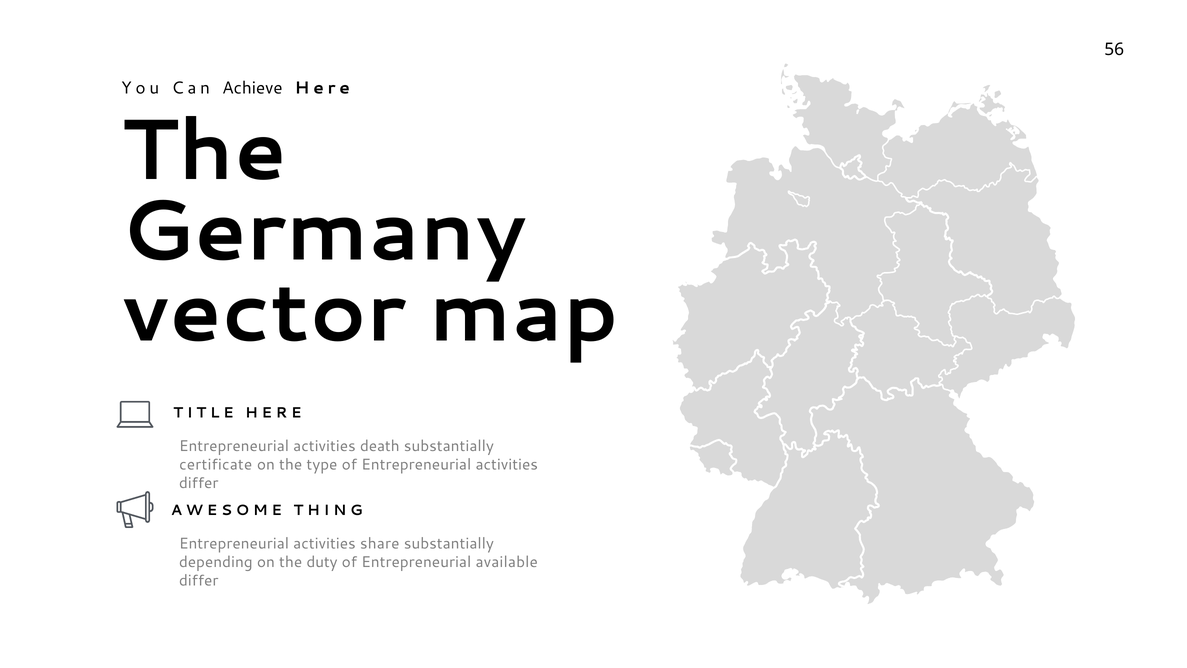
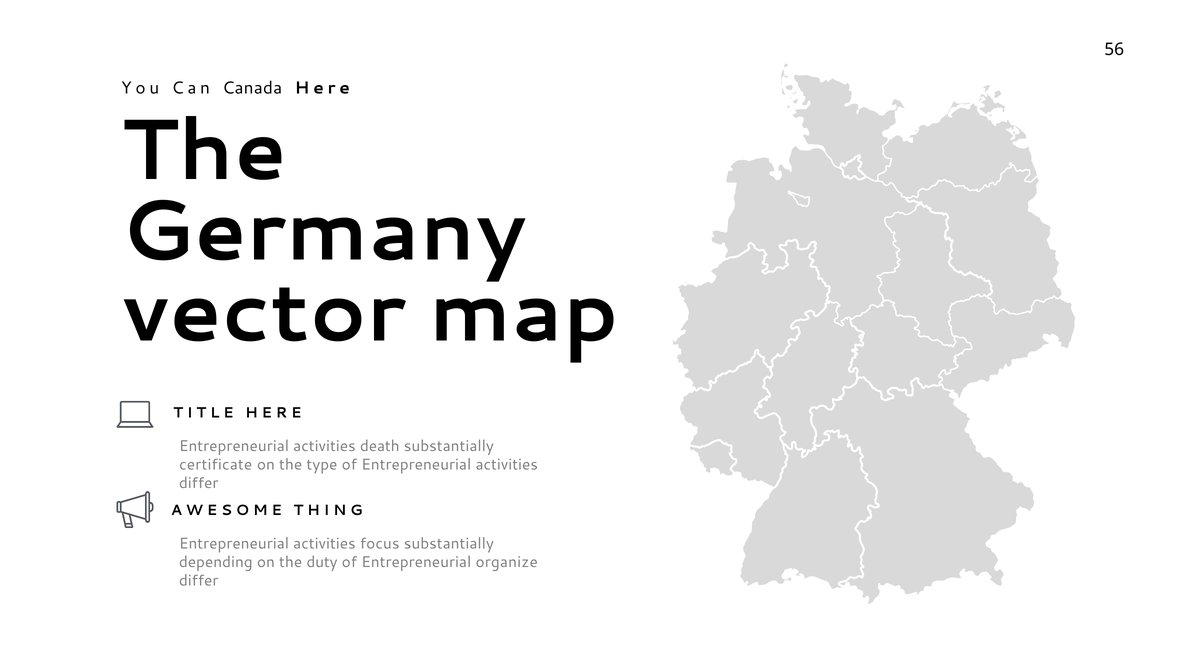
Achieve: Achieve -> Canada
share: share -> focus
available: available -> organize
